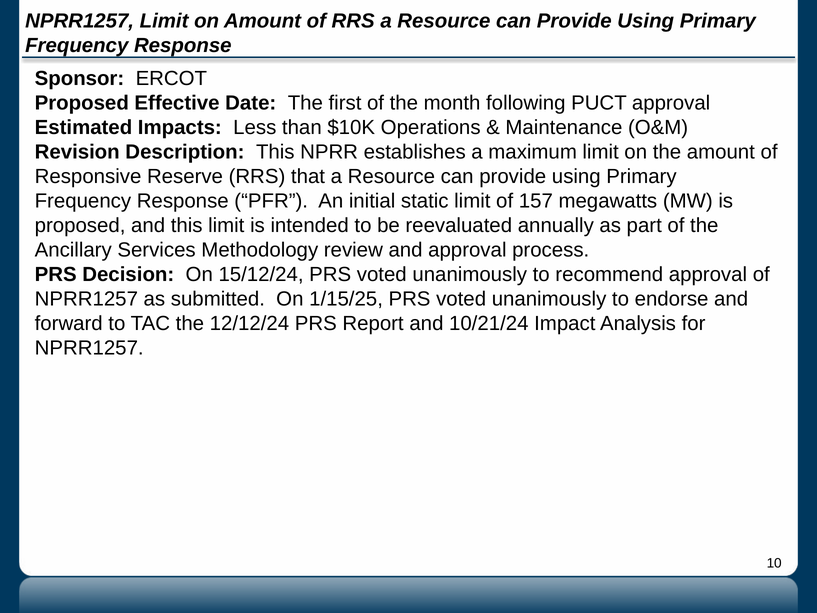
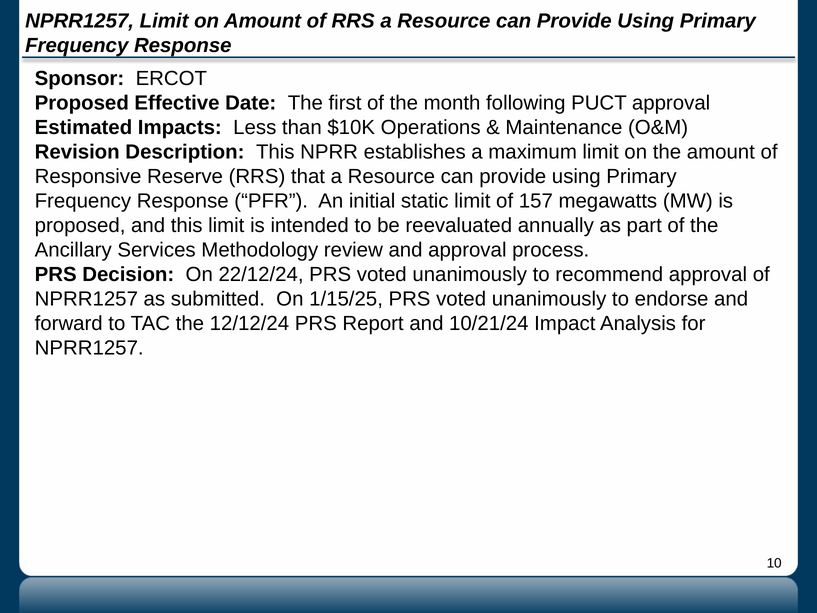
15/12/24: 15/12/24 -> 22/12/24
